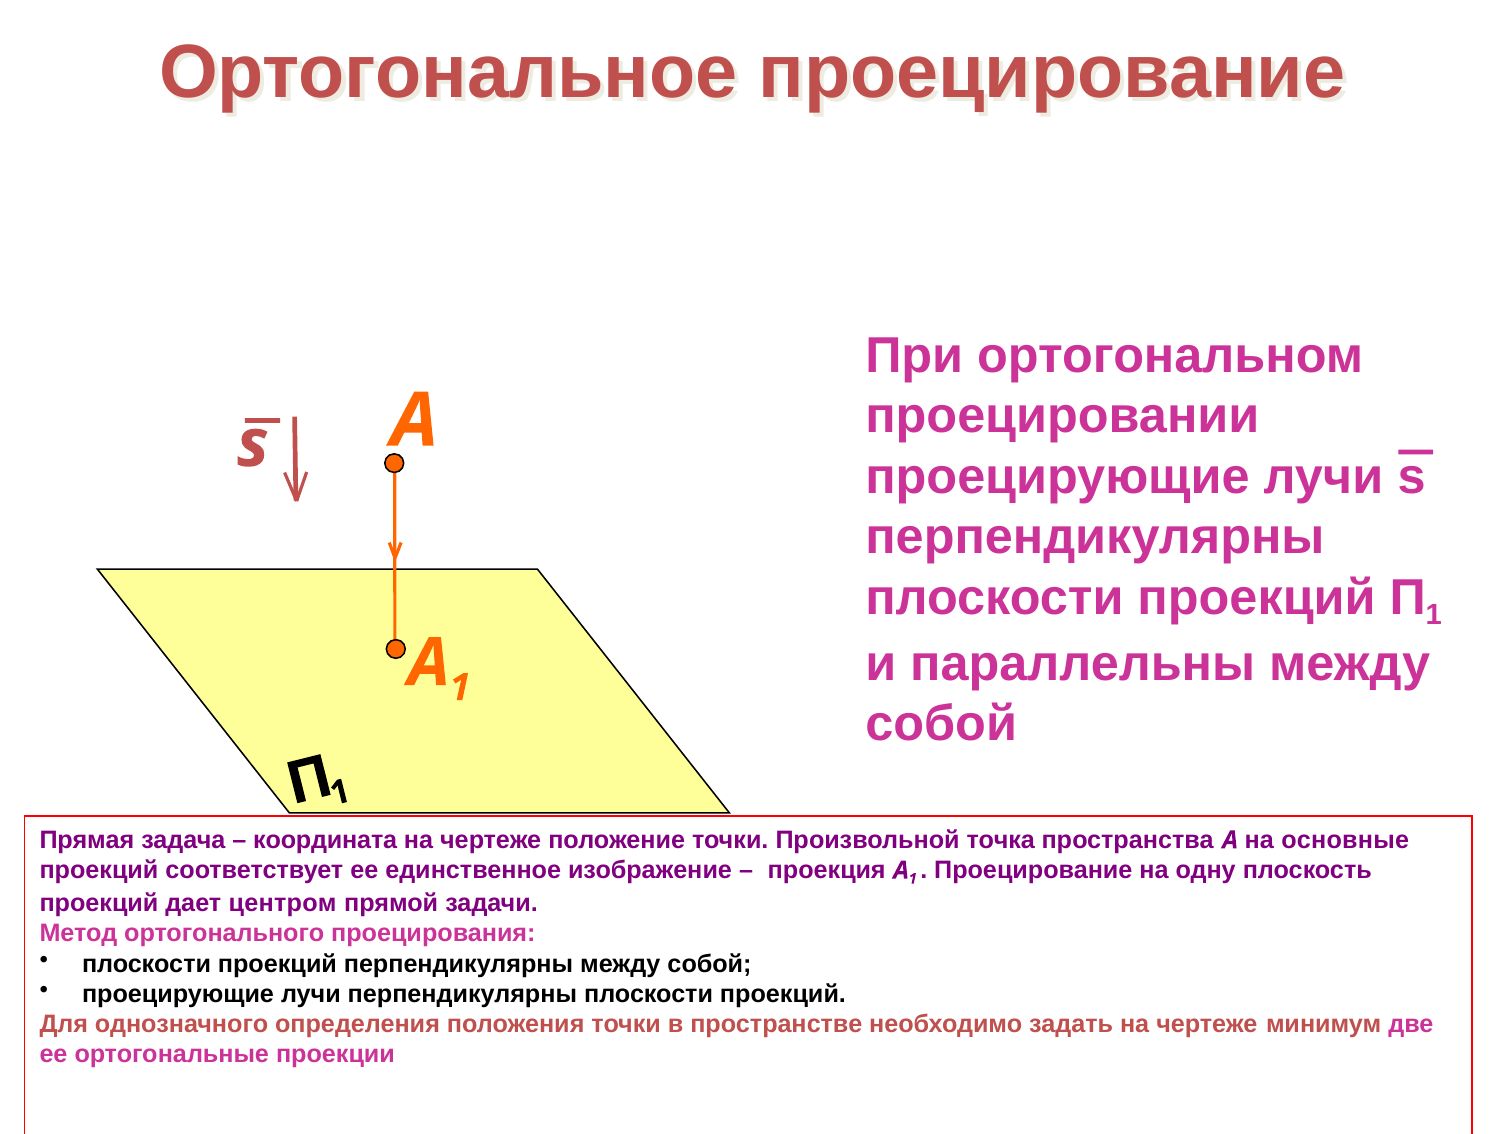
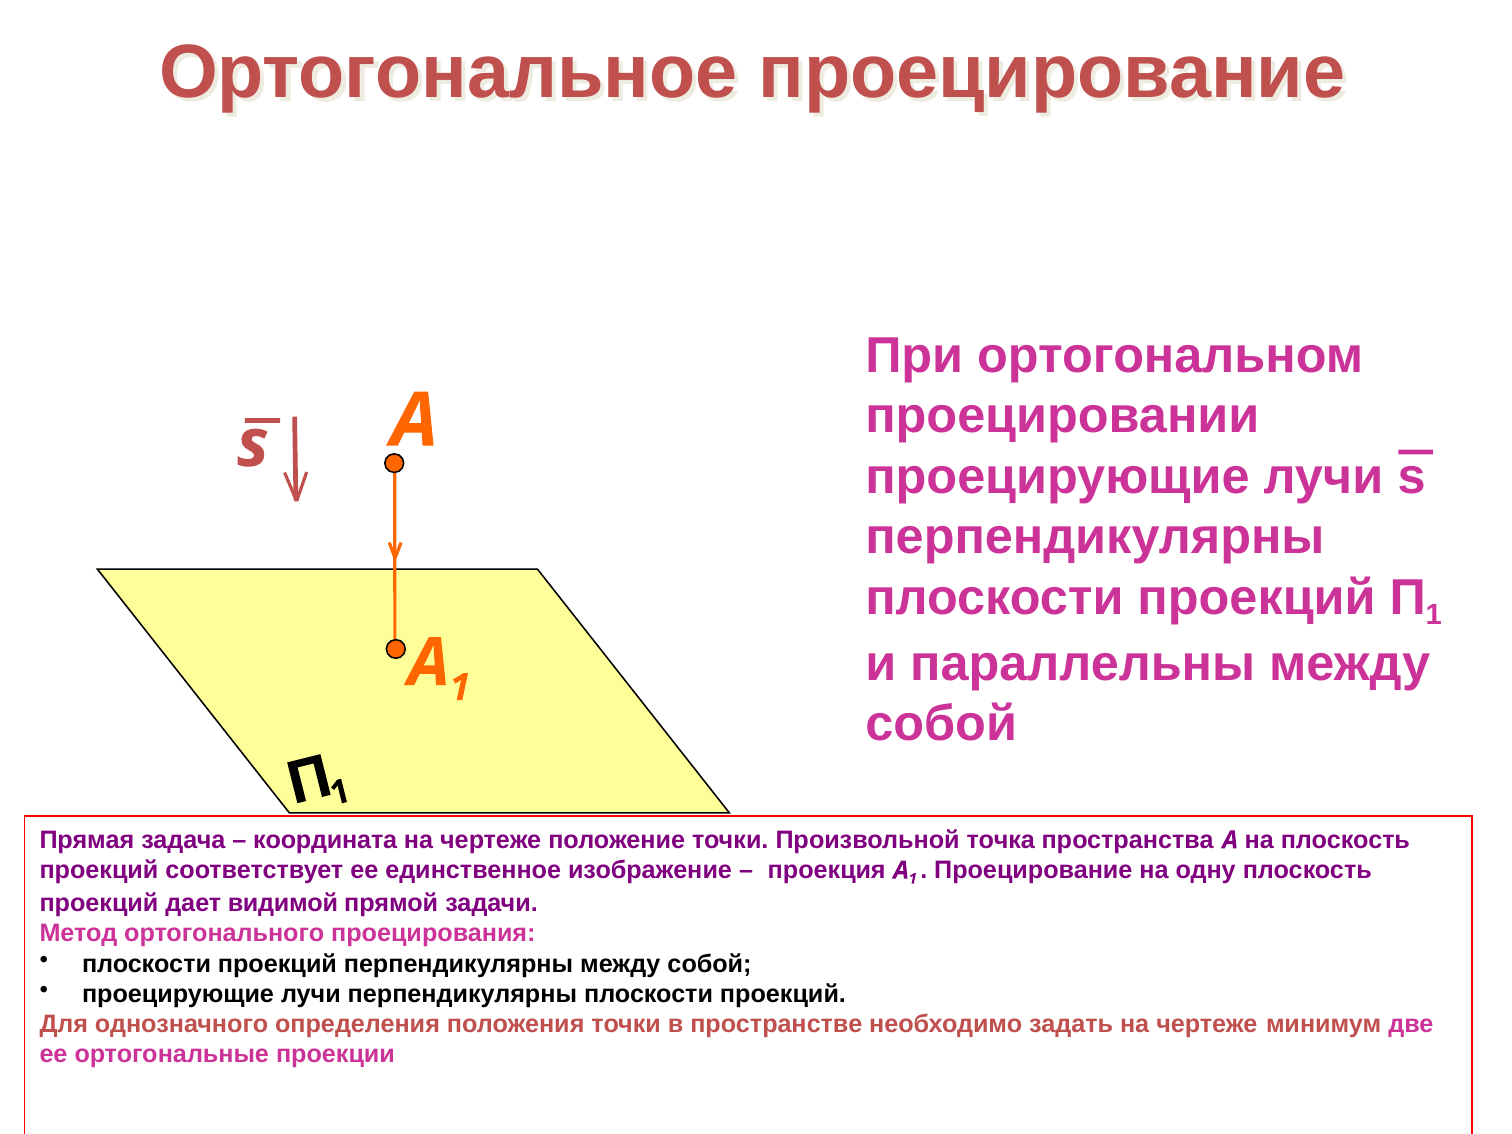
на основные: основные -> плоскость
центром: центром -> видимой
